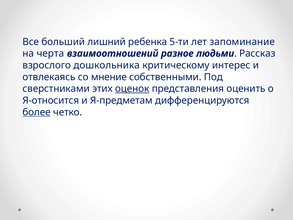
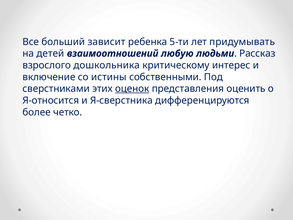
лишний: лишний -> зависит
запоминание: запоминание -> придумывать
черта: черта -> детей
разное: разное -> любую
отвлекаясь: отвлекаясь -> включение
мнение: мнение -> истины
Я-предметам: Я-предметам -> Я-сверстника
более underline: present -> none
